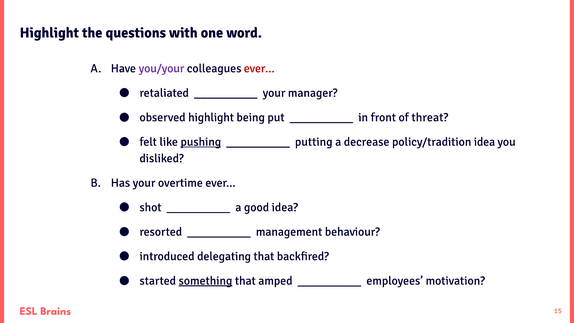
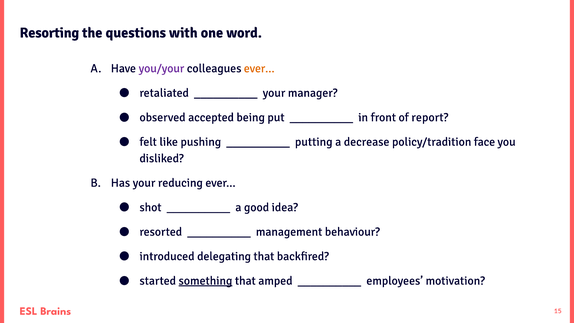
Highlight at (49, 33): Highlight -> Resorting
ever… at (259, 68) colour: red -> orange
observed highlight: highlight -> accepted
threat: threat -> report
pushing underline: present -> none
policy/tradition idea: idea -> face
overtime: overtime -> reducing
